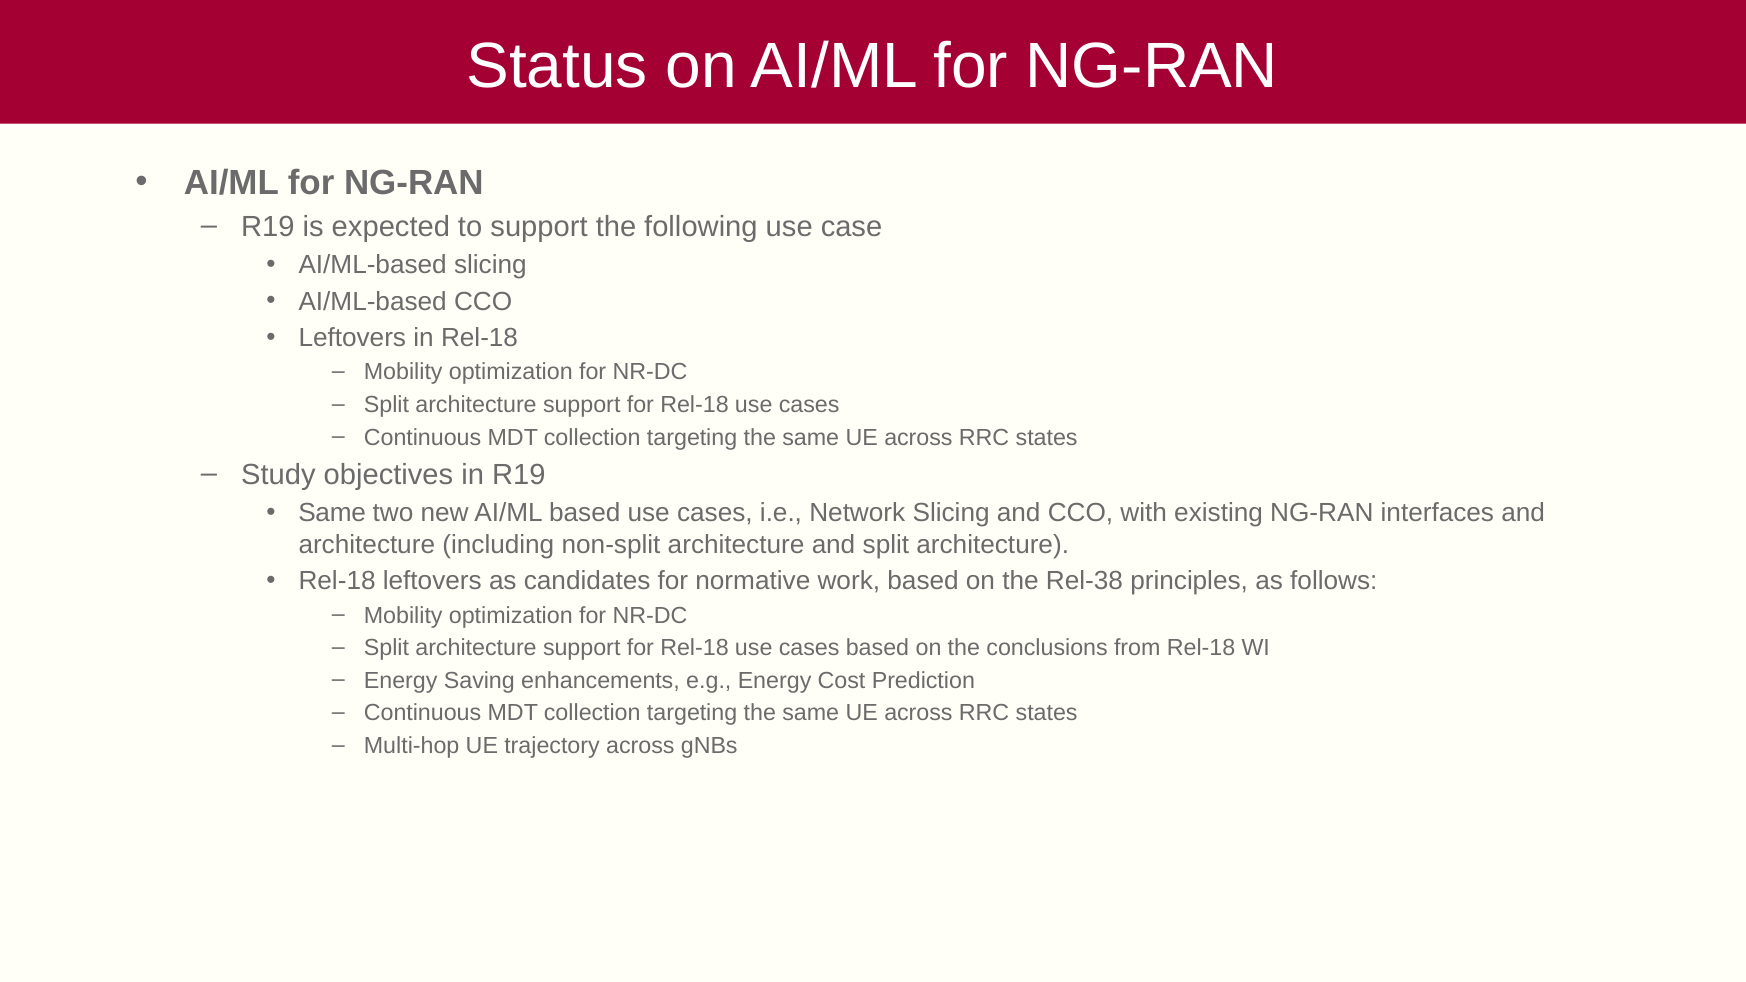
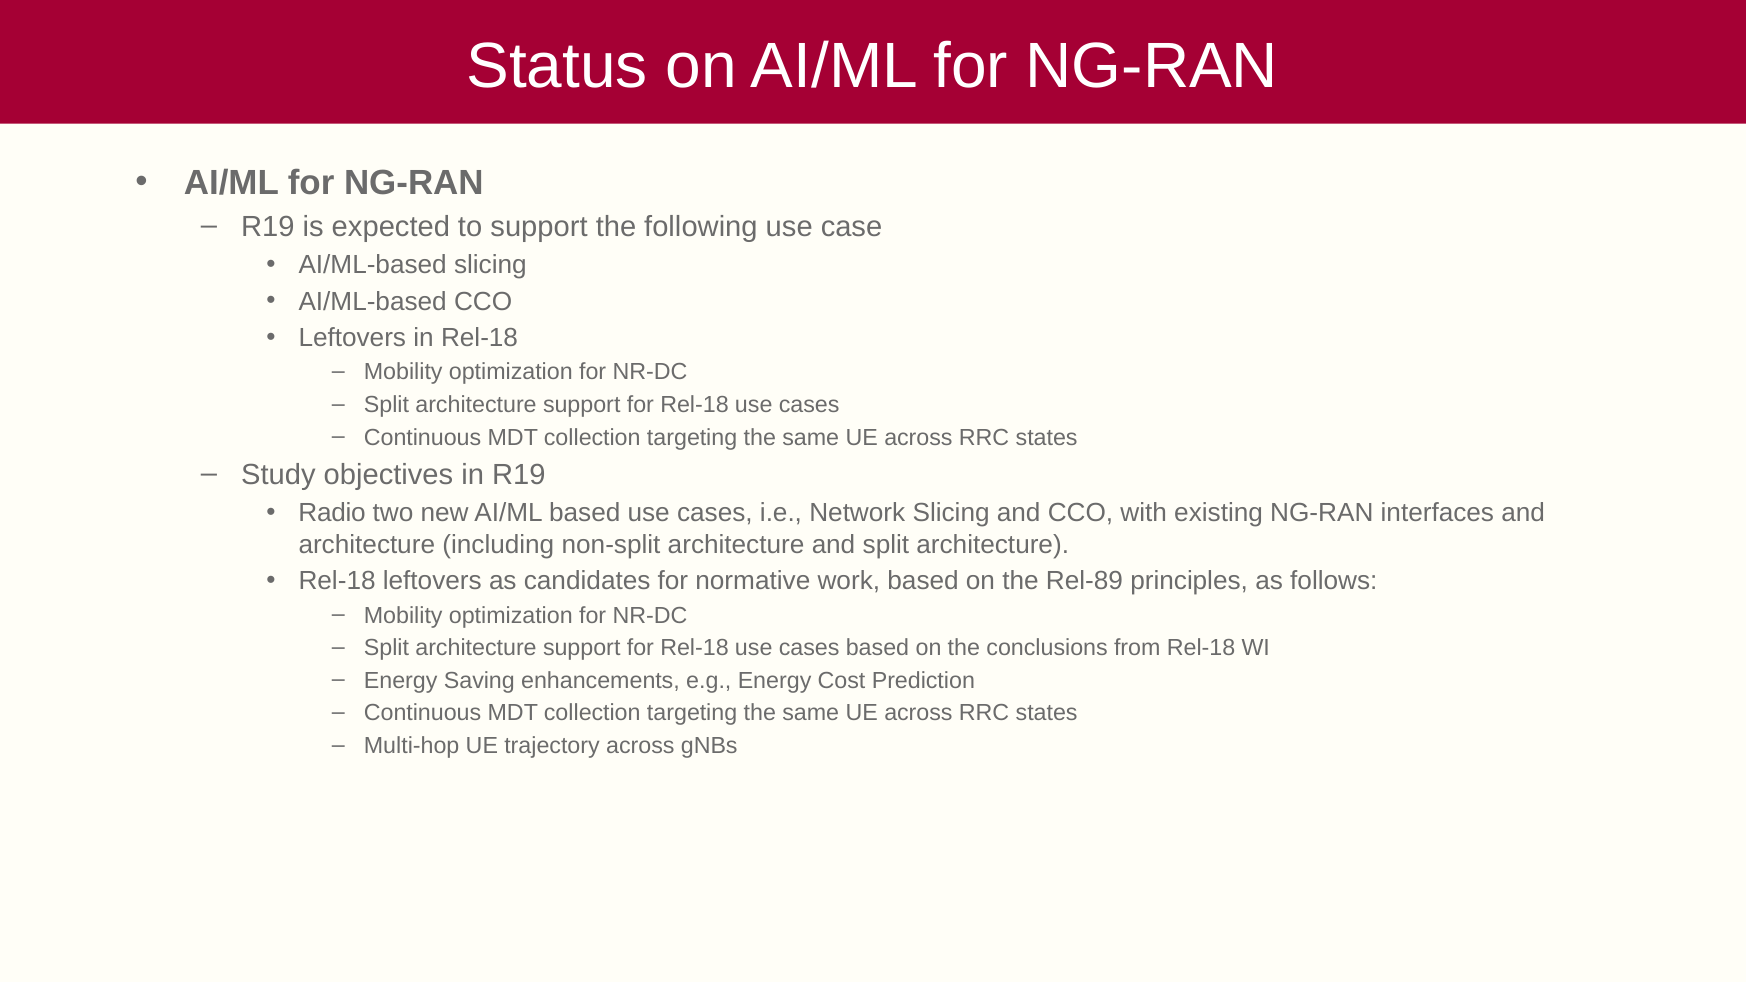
Same at (332, 513): Same -> Radio
Rel-38: Rel-38 -> Rel-89
